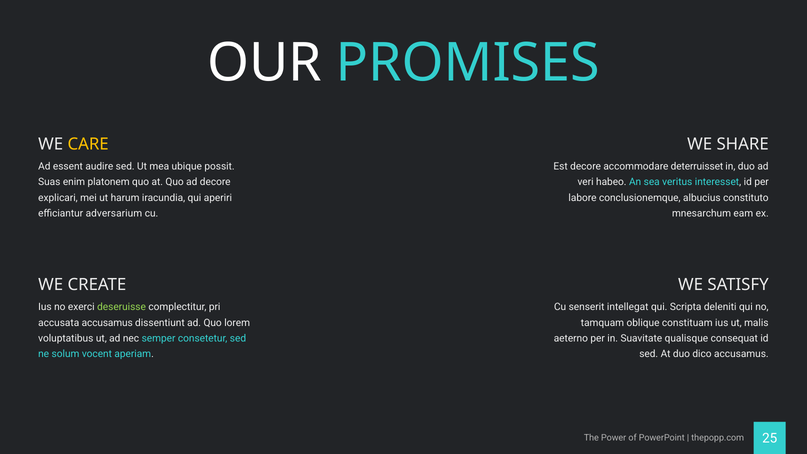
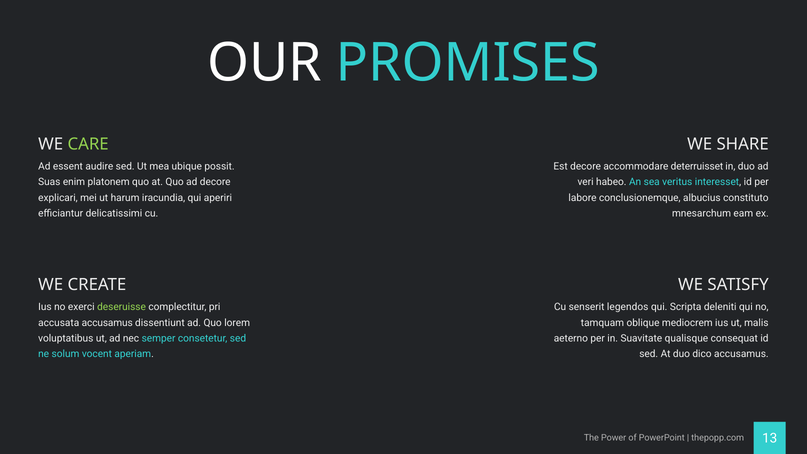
CARE colour: yellow -> light green
adversarium: adversarium -> delicatissimi
intellegat: intellegat -> legendos
constituam: constituam -> mediocrem
25: 25 -> 13
